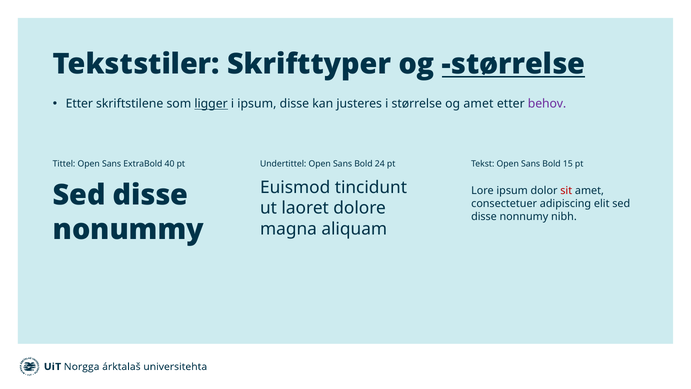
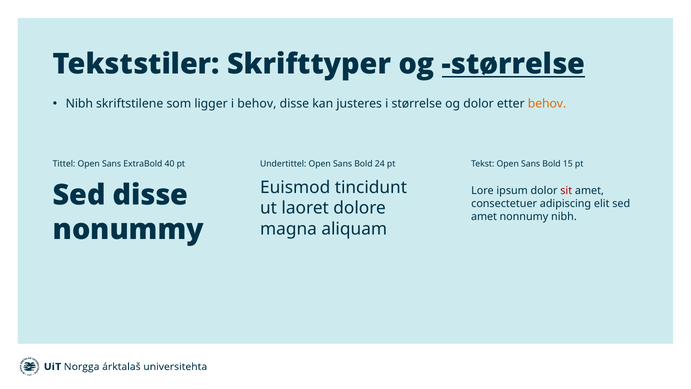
Etter at (79, 104): Etter -> Nibh
ligger underline: present -> none
i ipsum: ipsum -> behov
og amet: amet -> dolor
behov at (547, 104) colour: purple -> orange
disse at (484, 217): disse -> amet
